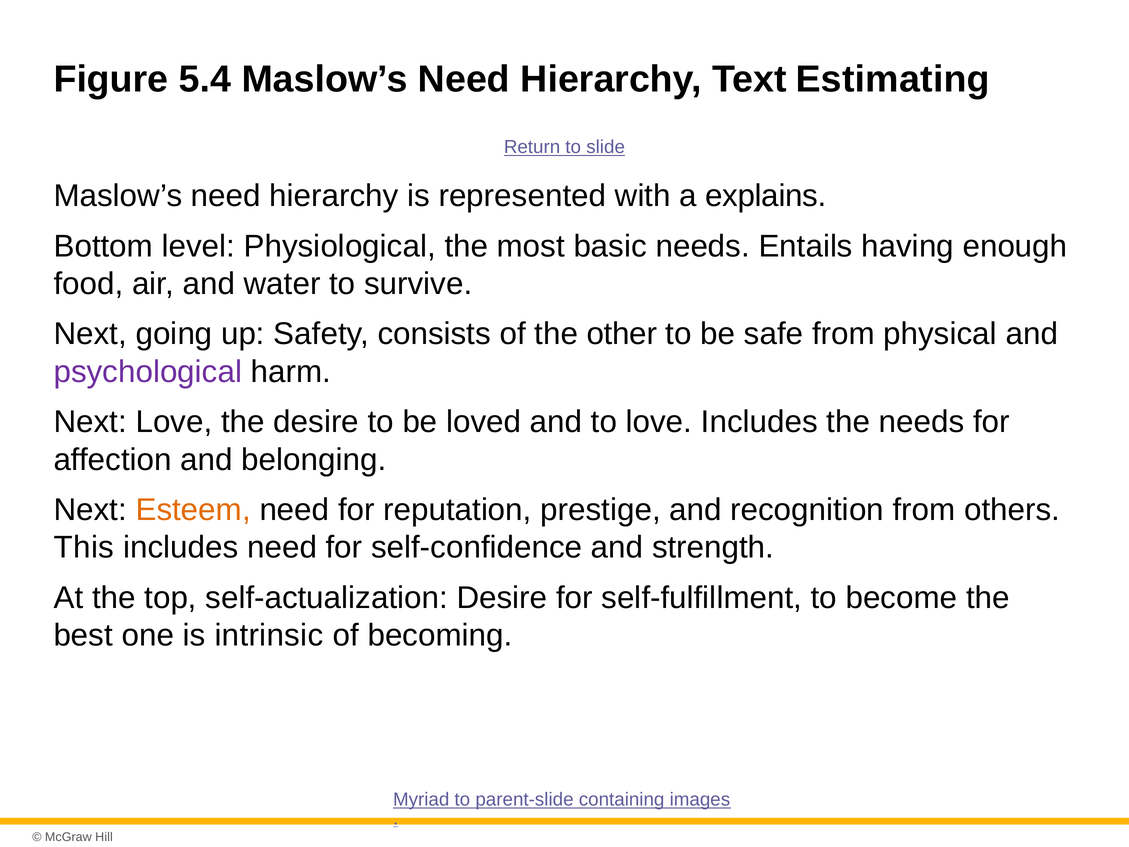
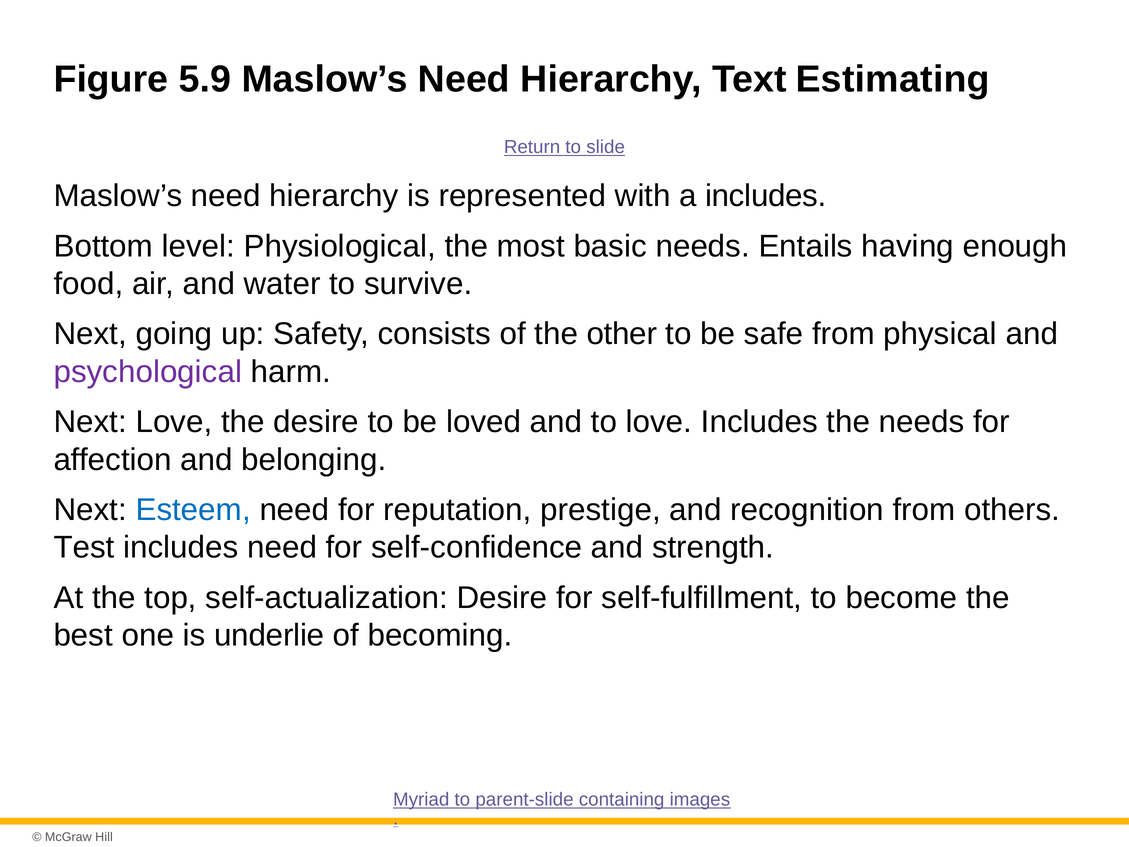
5.4: 5.4 -> 5.9
a explains: explains -> includes
Esteem colour: orange -> blue
This: This -> Test
intrinsic: intrinsic -> underlie
